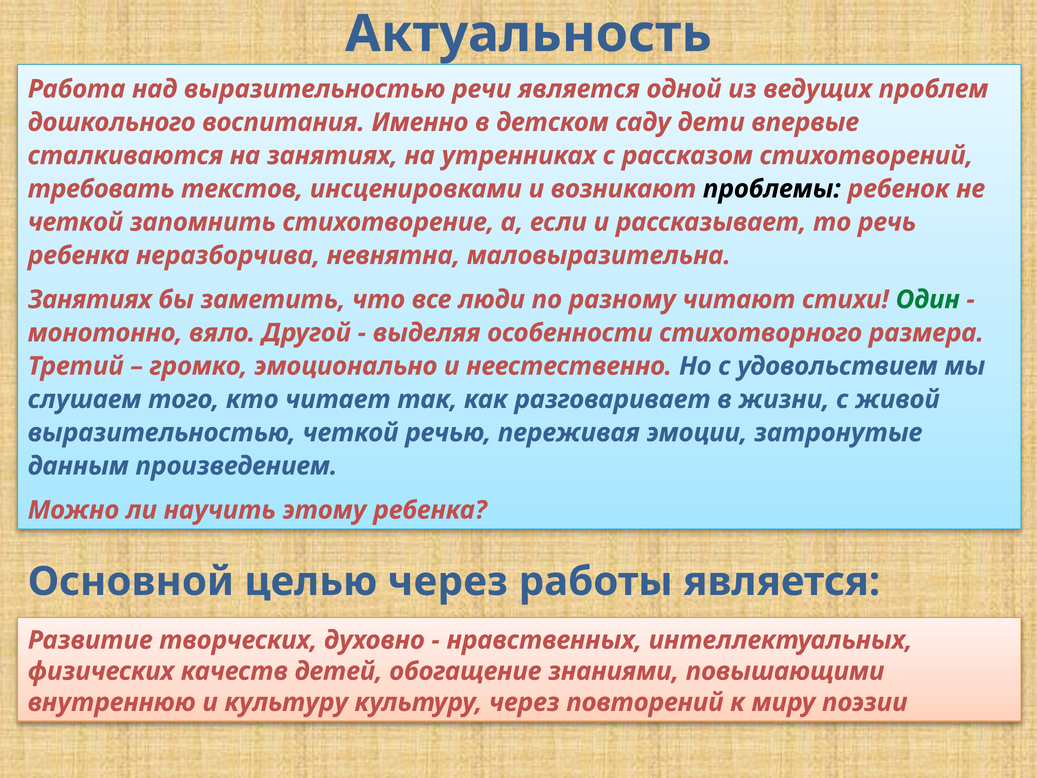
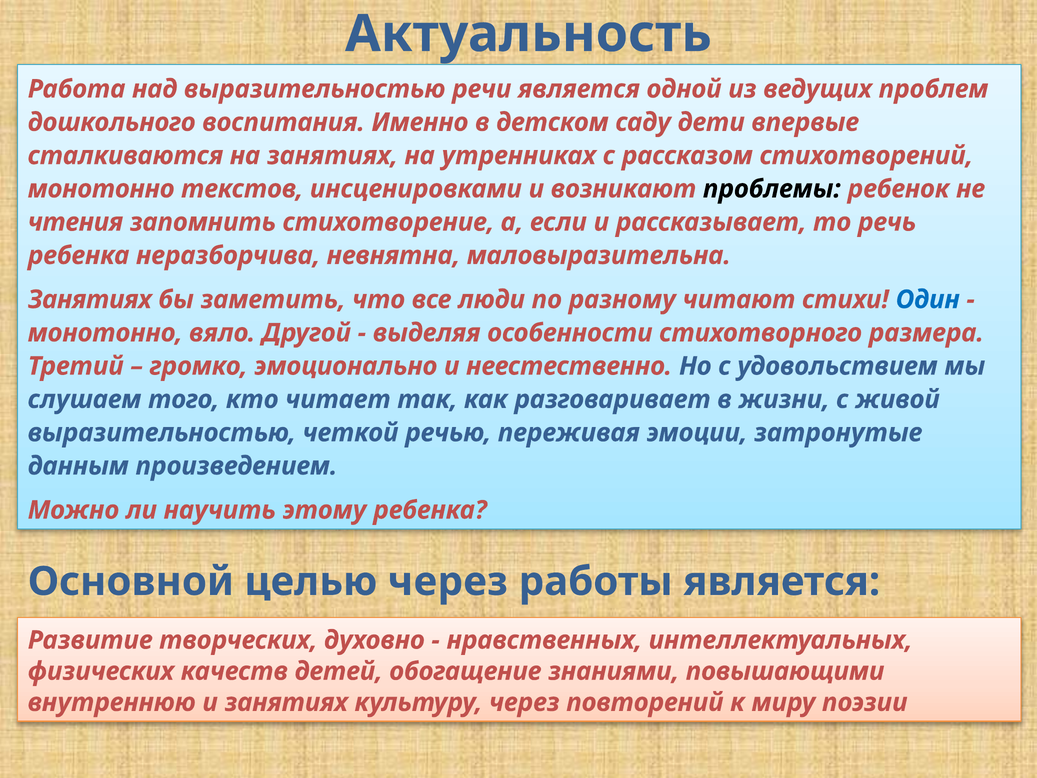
требовать at (101, 189): требовать -> монотонно
четкой at (75, 222): четкой -> чтения
Один colour: green -> blue
и культуру: культуру -> занятиях
